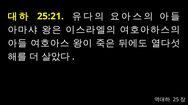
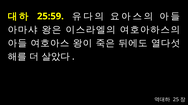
25:21: 25:21 -> 25:59
